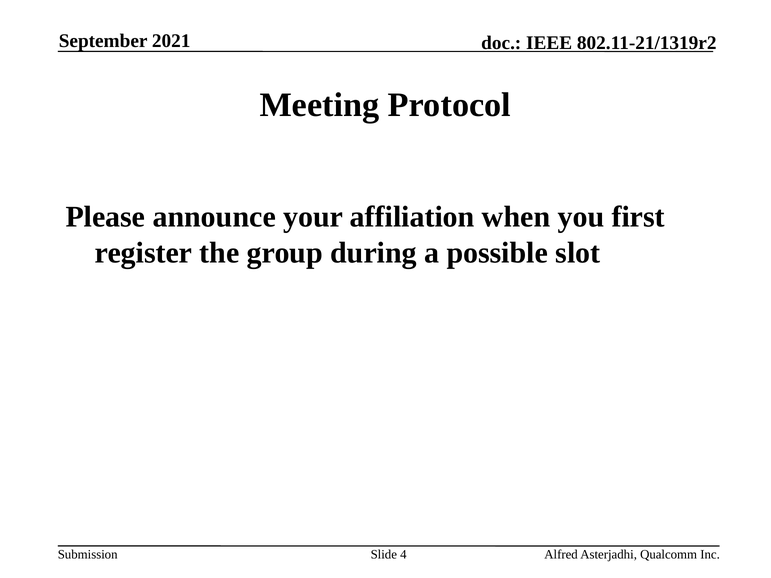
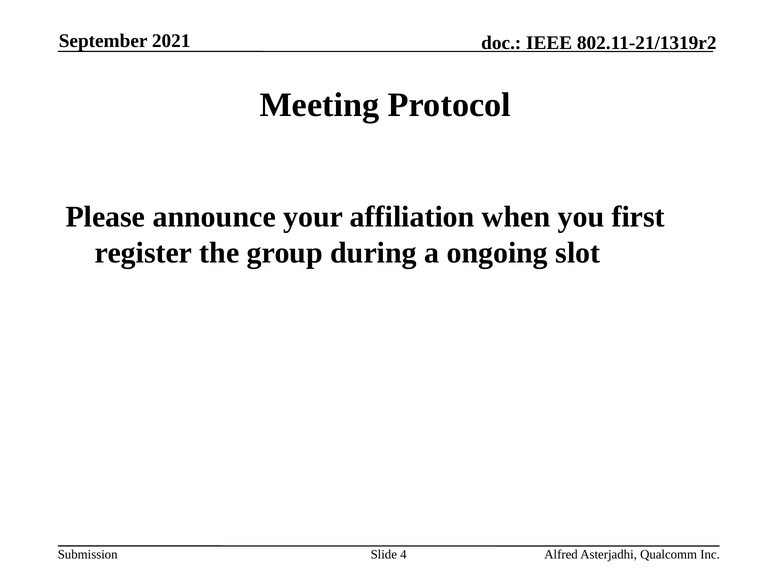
possible: possible -> ongoing
